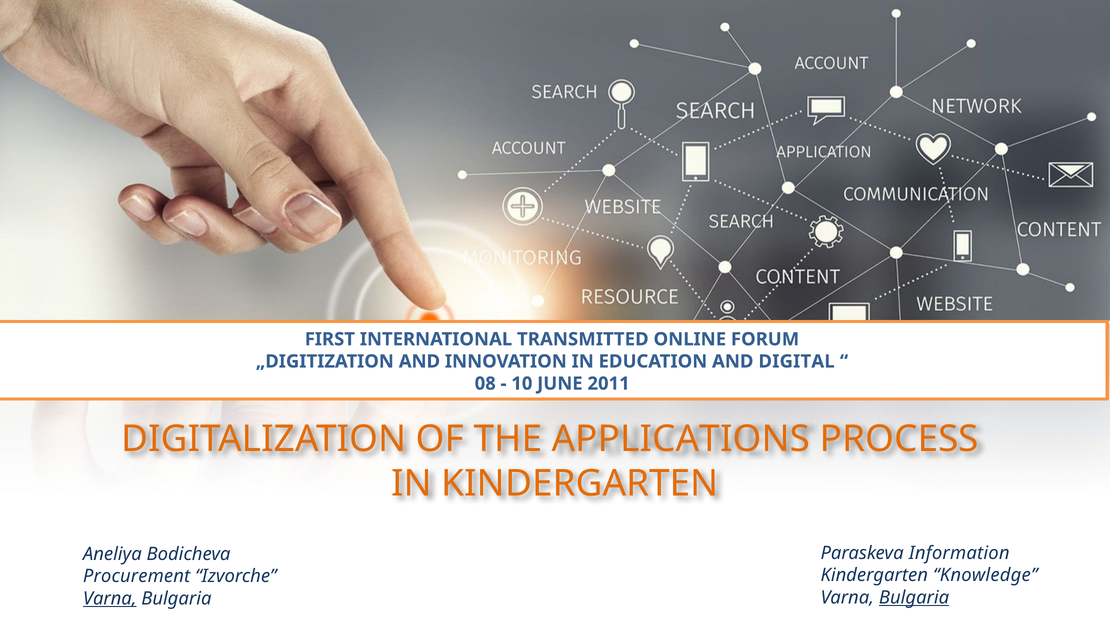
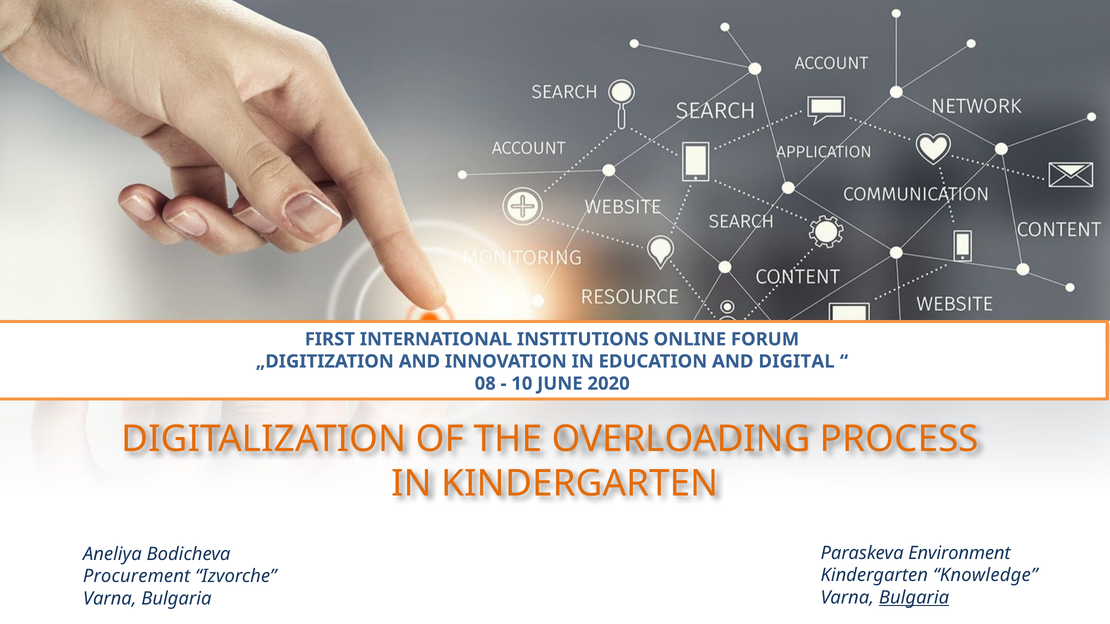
TRANSMITTED: TRANSMITTED -> INSTITUTIONS
2011: 2011 -> 2020
APPLICATIONS: APPLICATIONS -> OVERLOADING
Information: Information -> Environment
Varna at (110, 599) underline: present -> none
